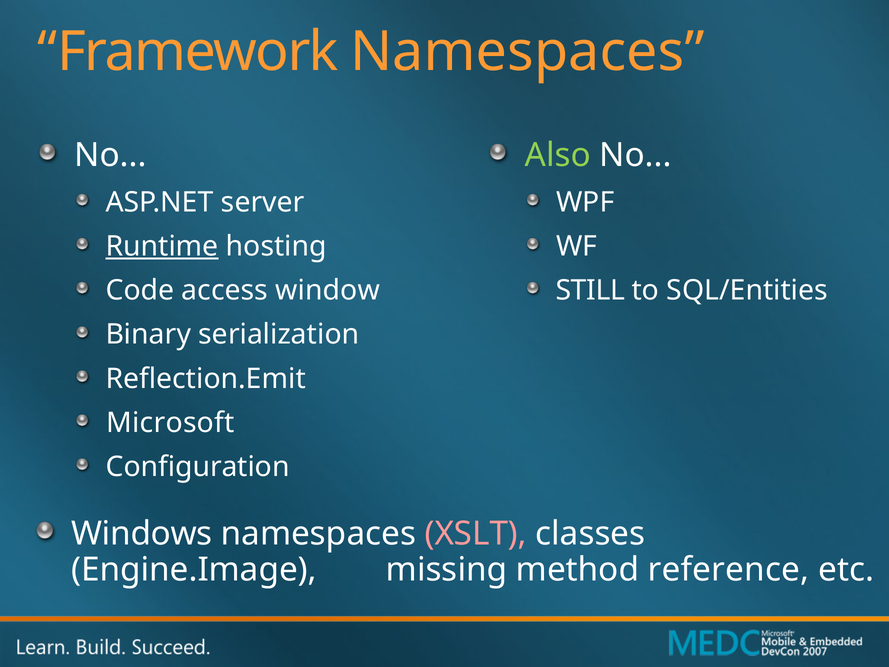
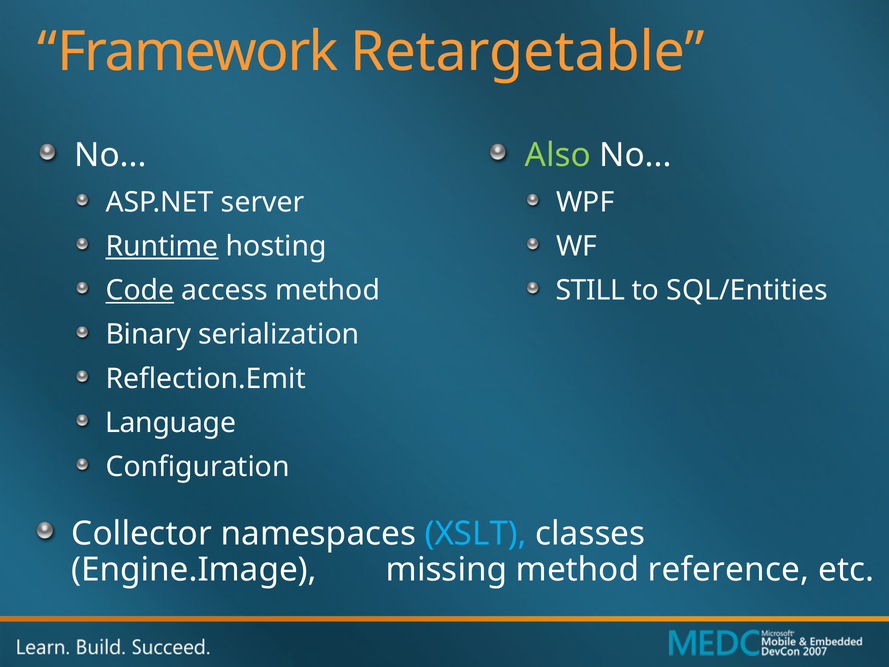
Framework Namespaces: Namespaces -> Retargetable
Code underline: none -> present
access window: window -> method
Microsoft: Microsoft -> Language
Windows: Windows -> Collector
XSLT colour: pink -> light blue
